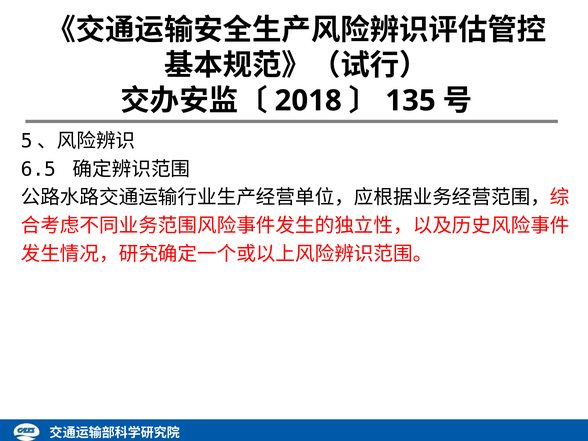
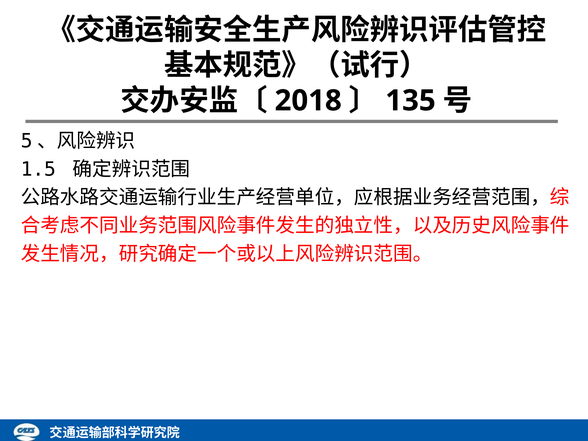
6.5: 6.5 -> 1.5
